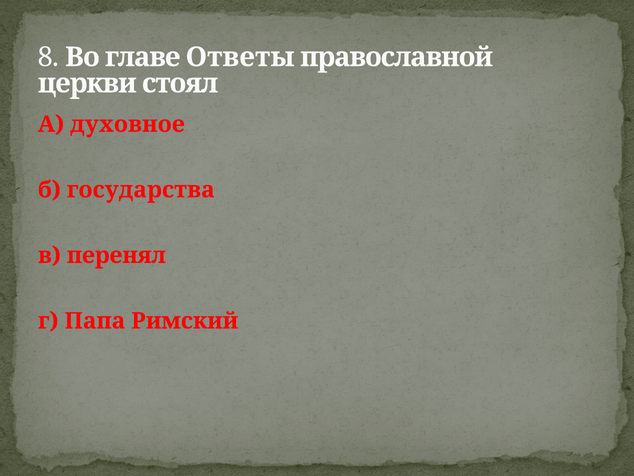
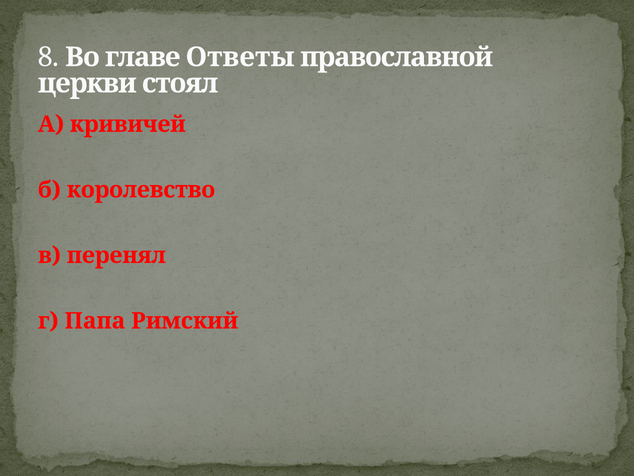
духовное: духовное -> кривичей
государства: государства -> королевство
